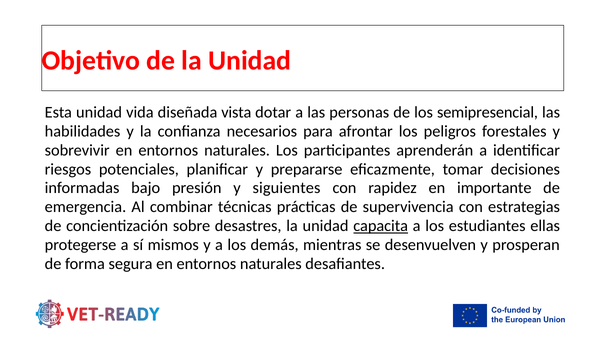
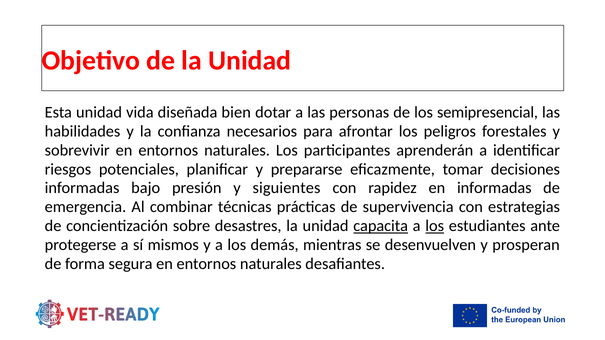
vista: vista -> bien
en importante: importante -> informadas
los at (435, 226) underline: none -> present
ellas: ellas -> ante
